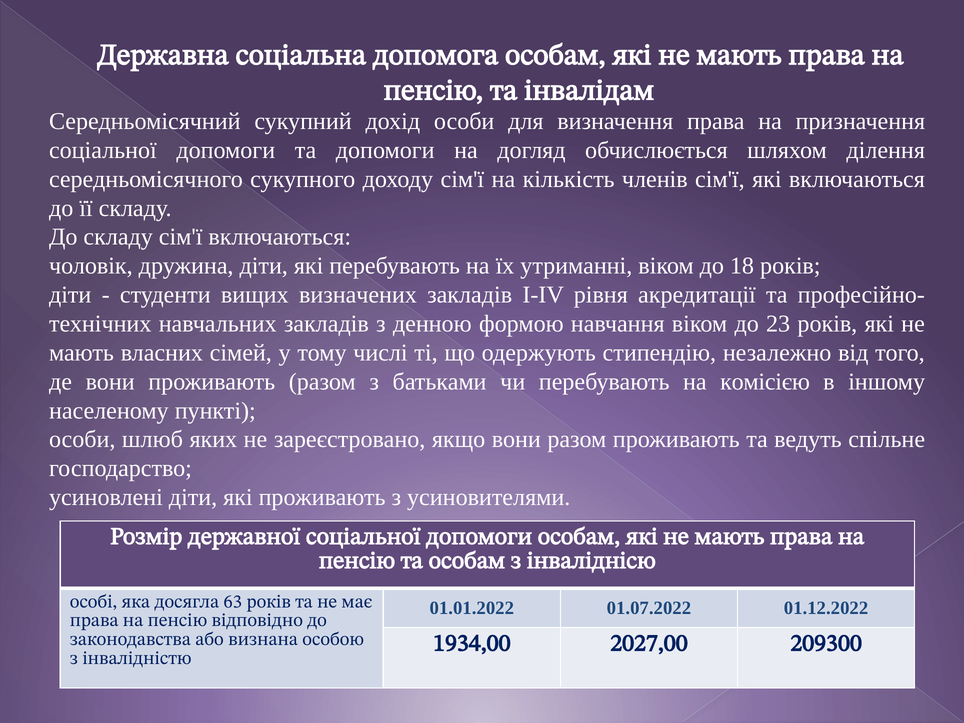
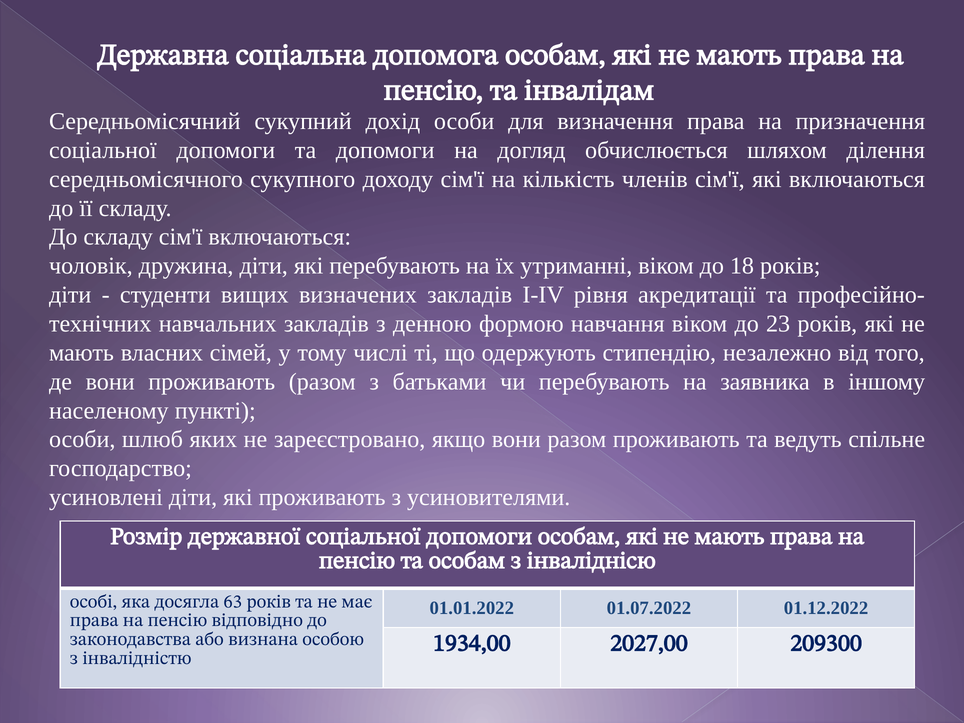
комісією: комісією -> заявника
